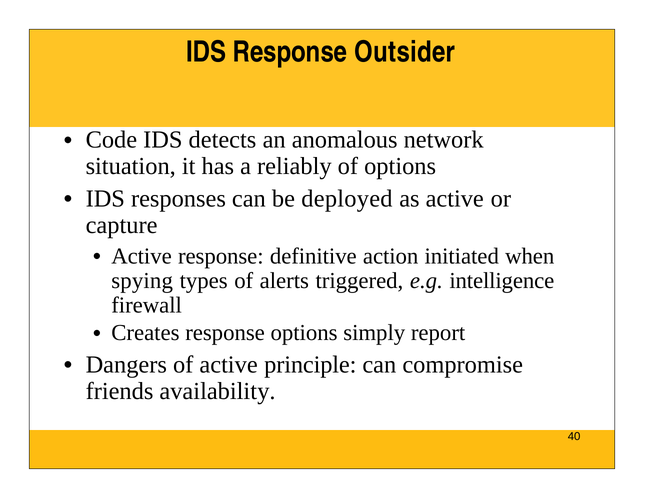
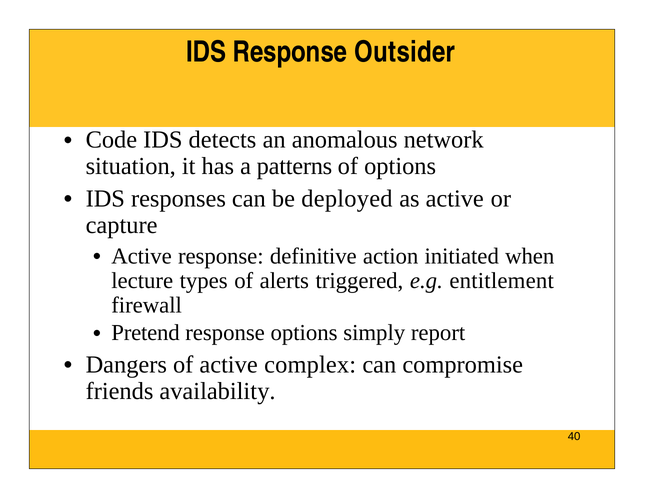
reliably: reliably -> patterns
spying: spying -> lecture
intelligence: intelligence -> entitlement
Creates: Creates -> Pretend
principle: principle -> complex
